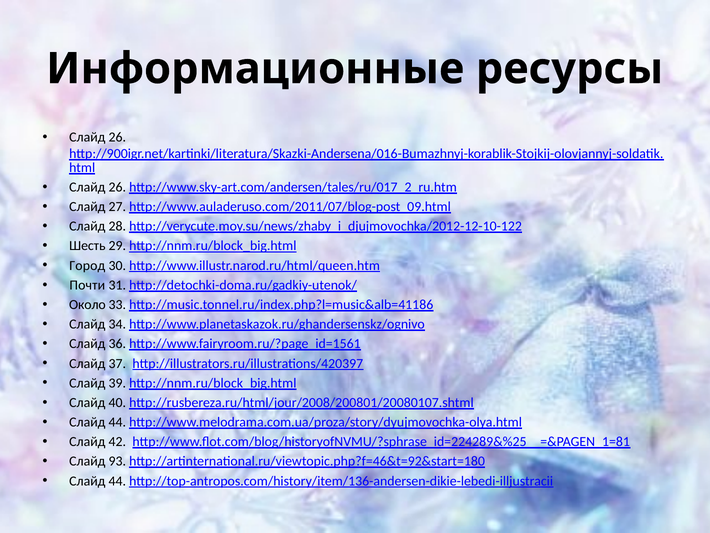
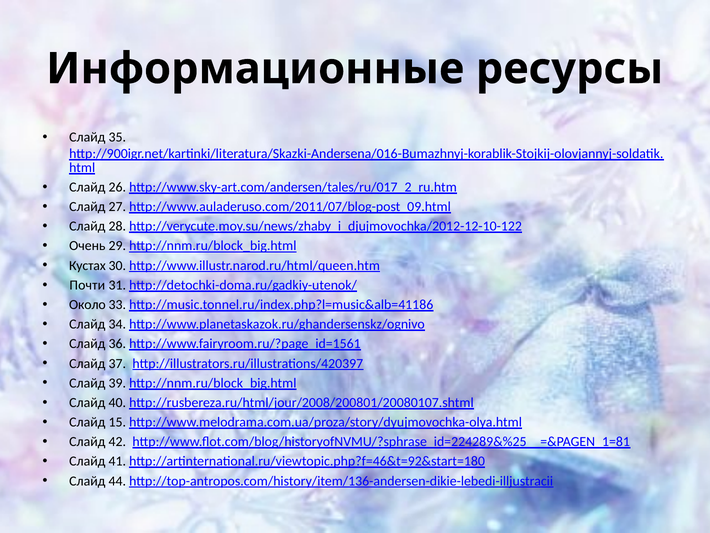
26 at (117, 137): 26 -> 35
Шесть: Шесть -> Очень
Город: Город -> Кустах
44 at (117, 422): 44 -> 15
93: 93 -> 41
